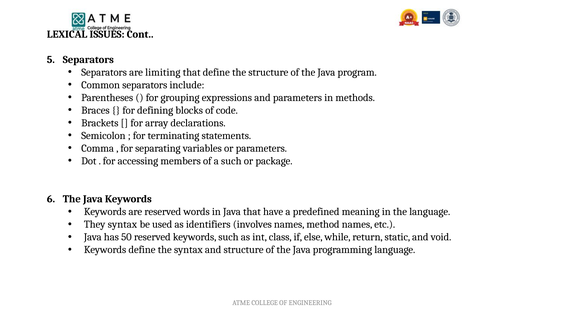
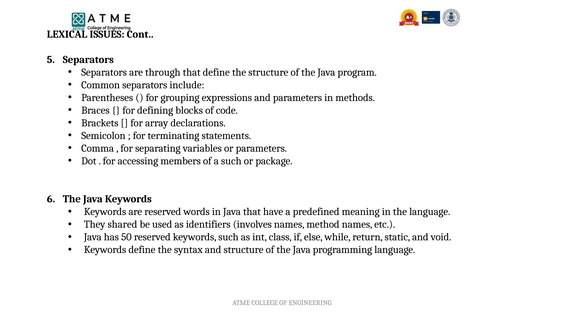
limiting: limiting -> through
They syntax: syntax -> shared
